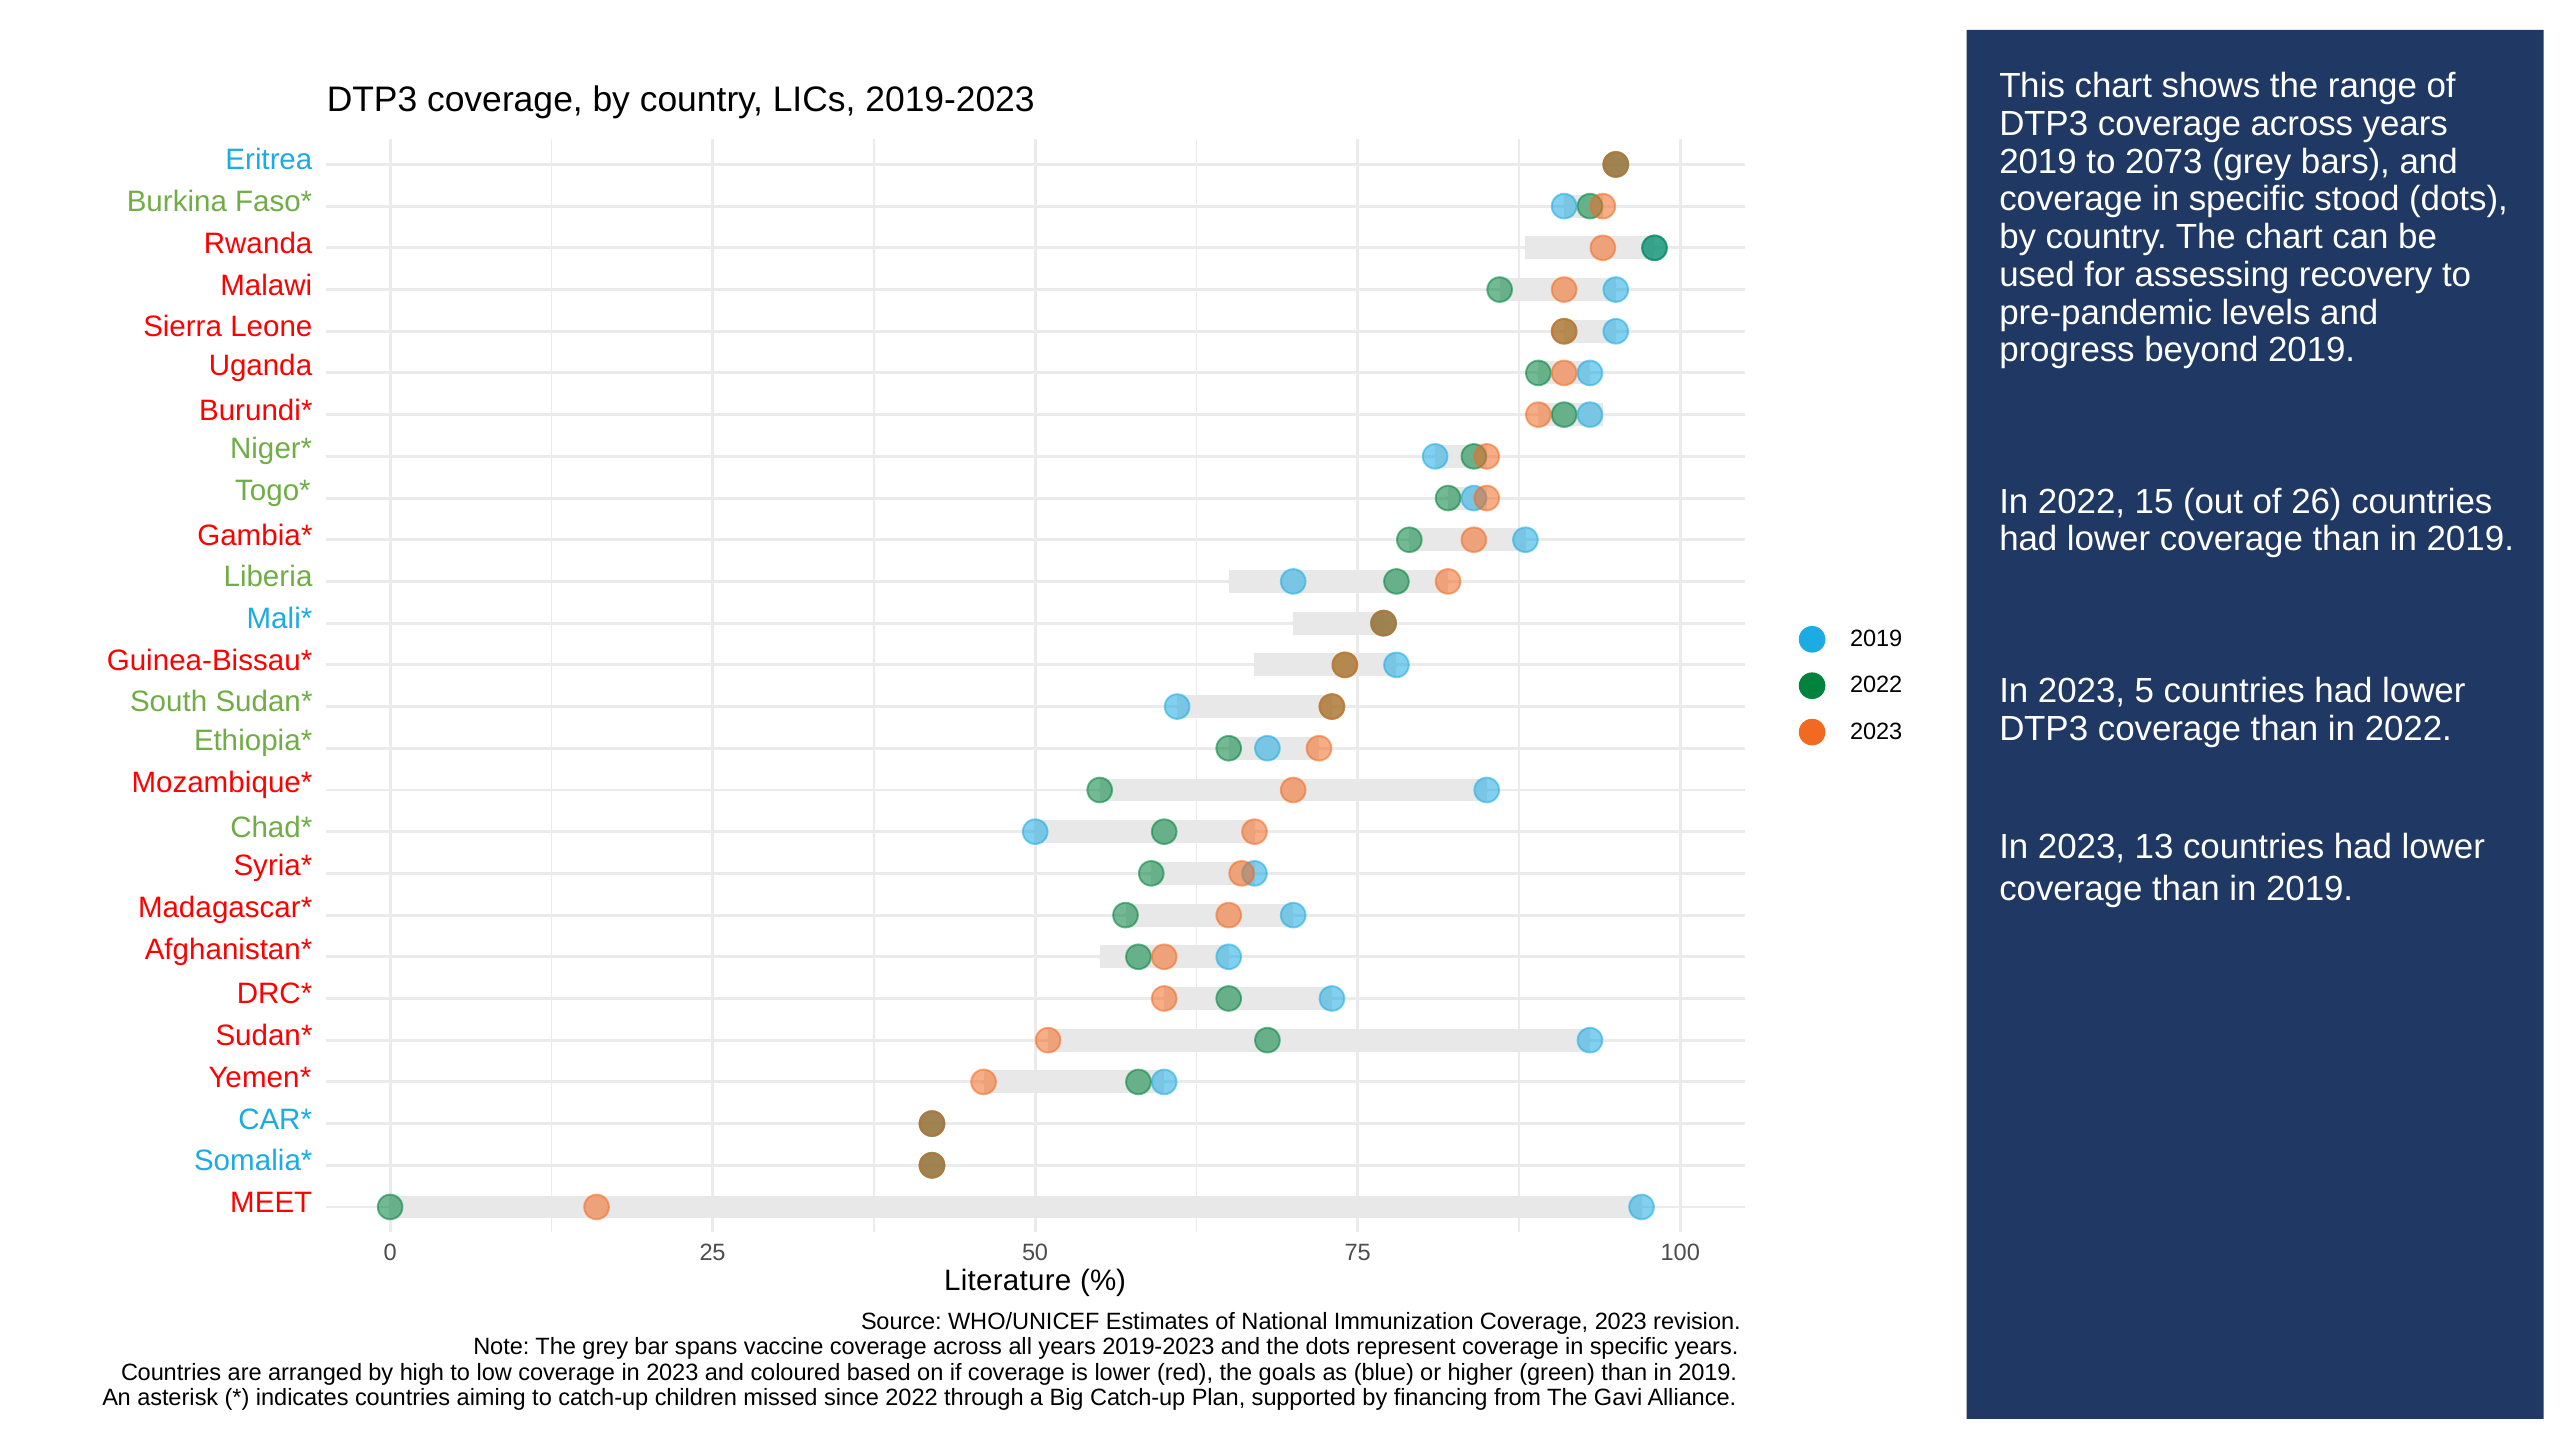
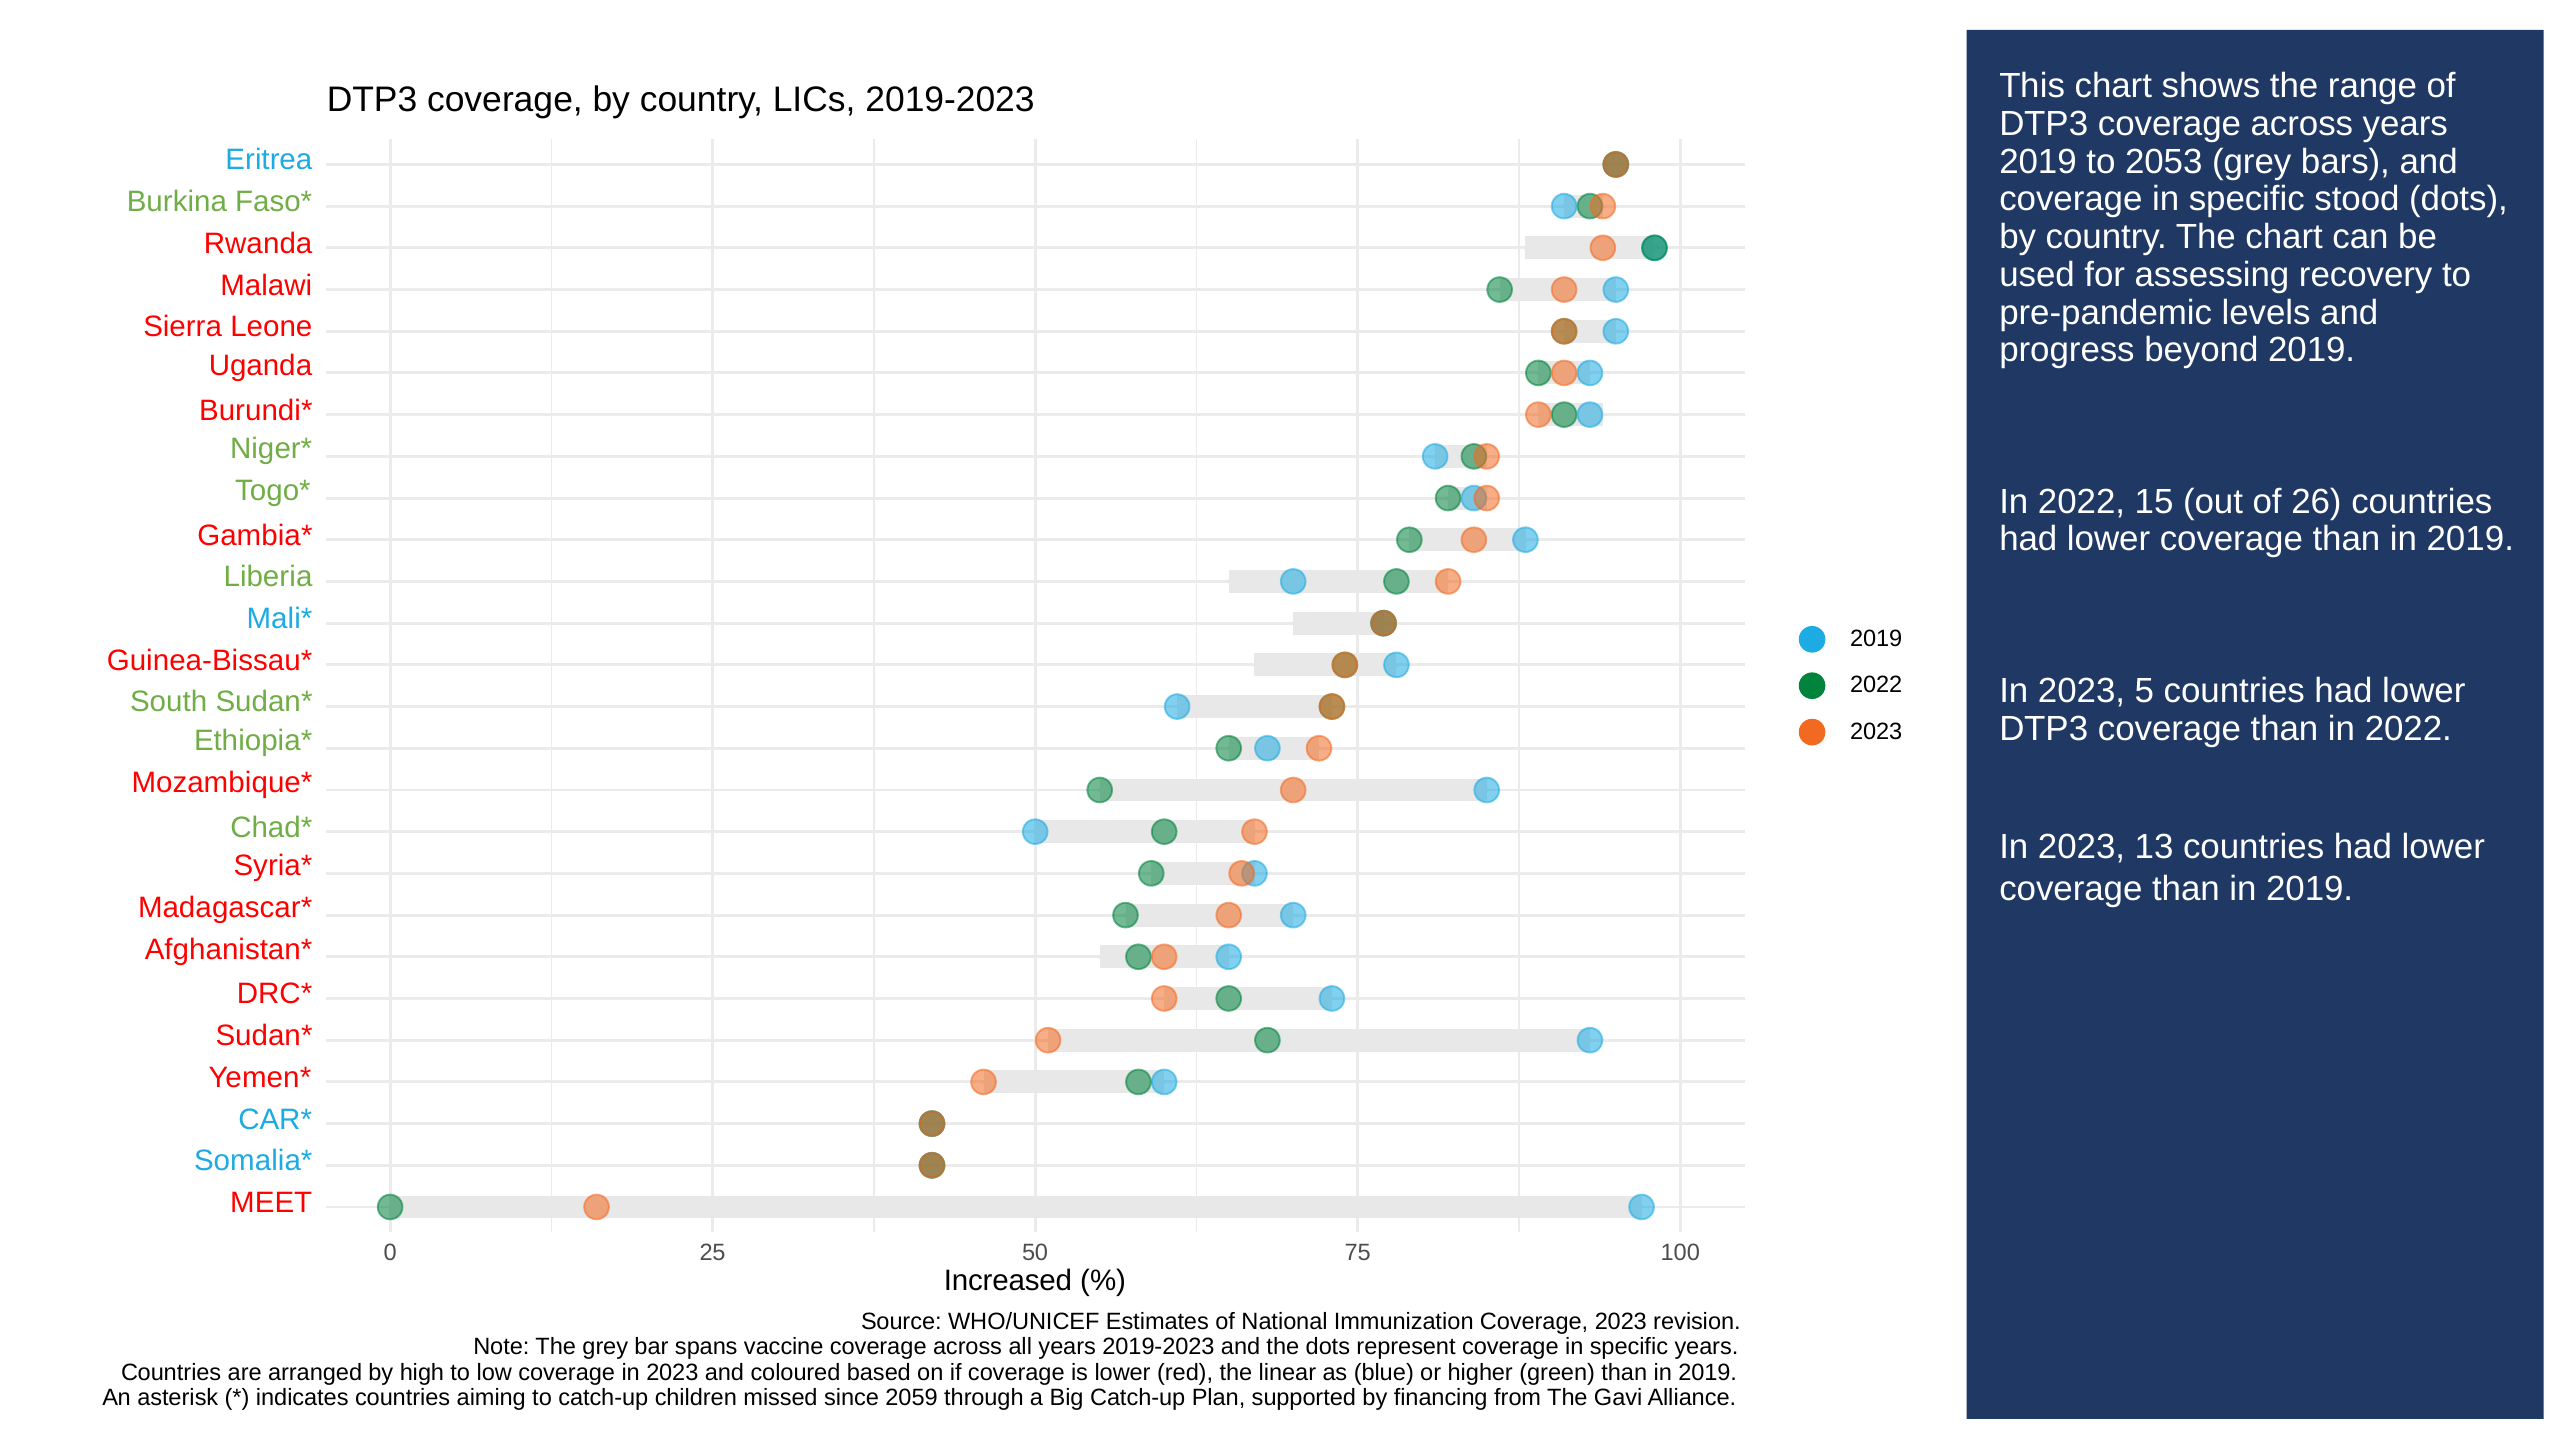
2073: 2073 -> 2053
Literature: Literature -> Increased
goals: goals -> linear
since 2022: 2022 -> 2059
